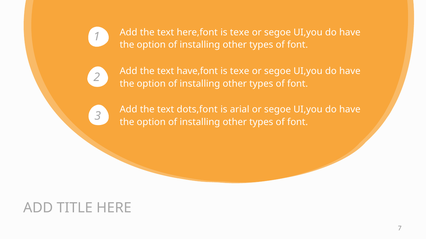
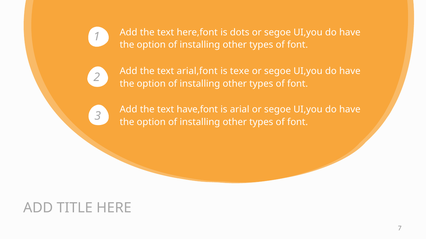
here,font is texe: texe -> dots
have,font: have,font -> arial,font
dots,font: dots,font -> have,font
